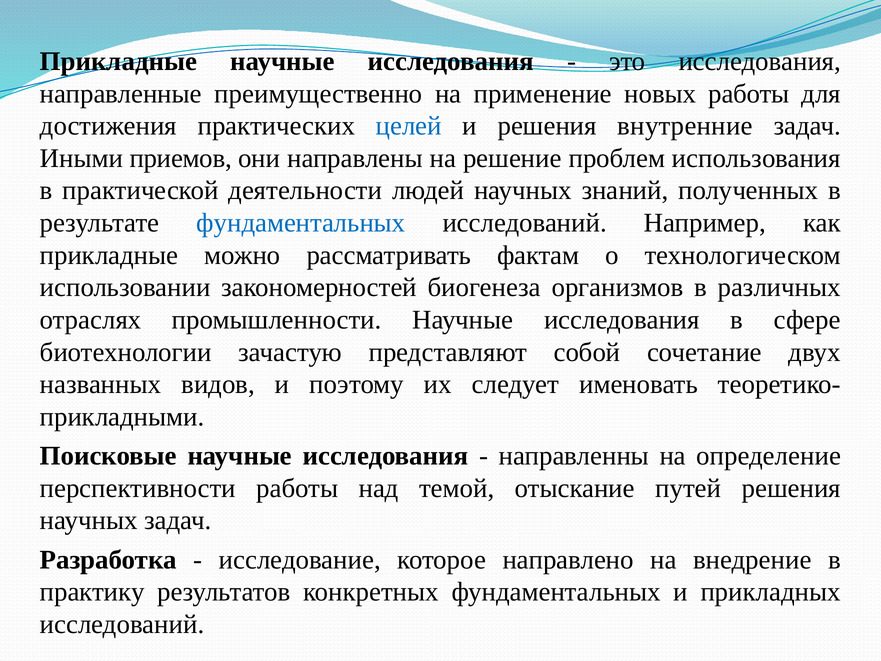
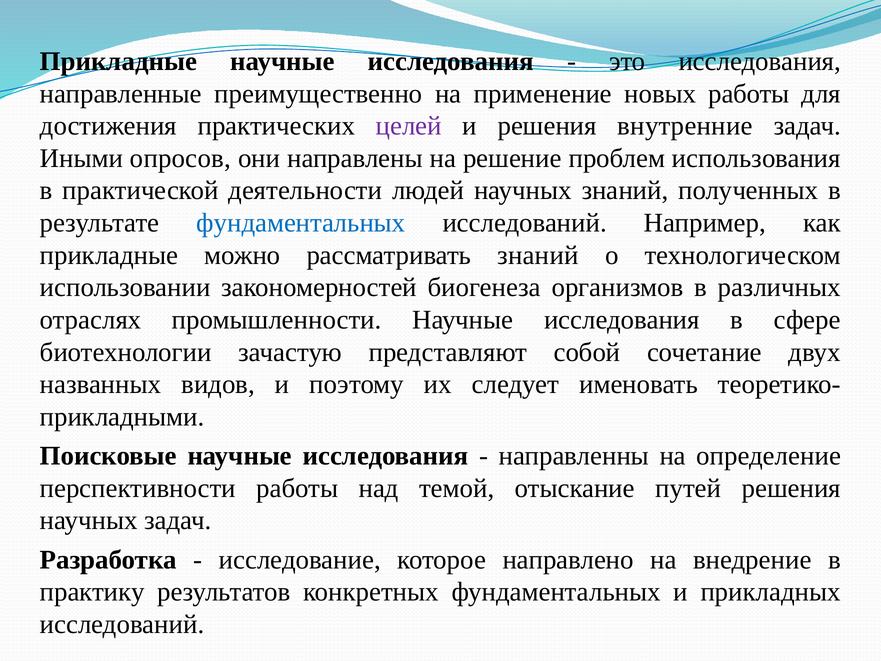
целей colour: blue -> purple
приемов: приемов -> опросов
рассматривать фактам: фактам -> знаний
